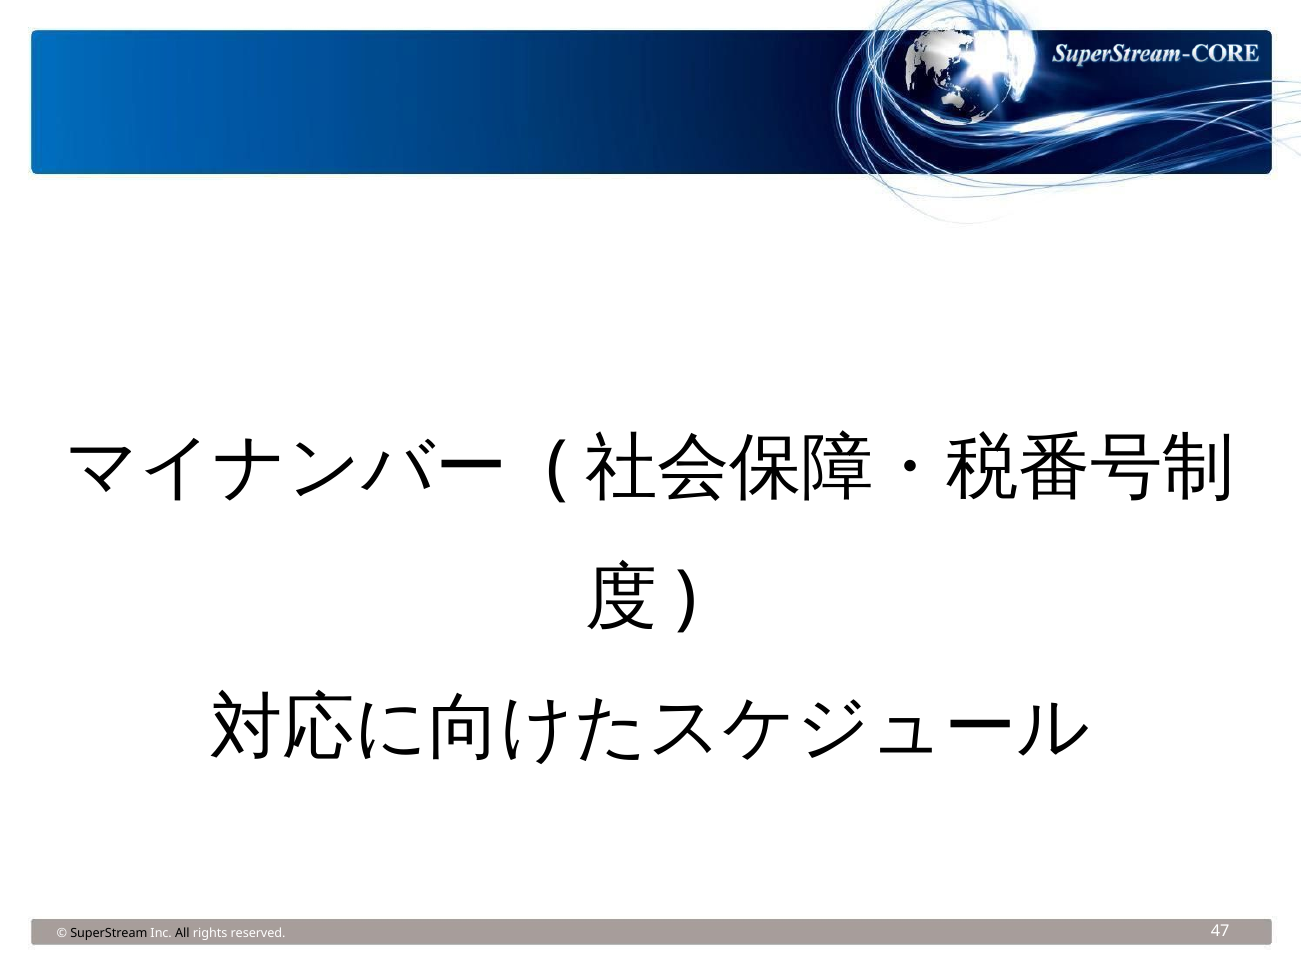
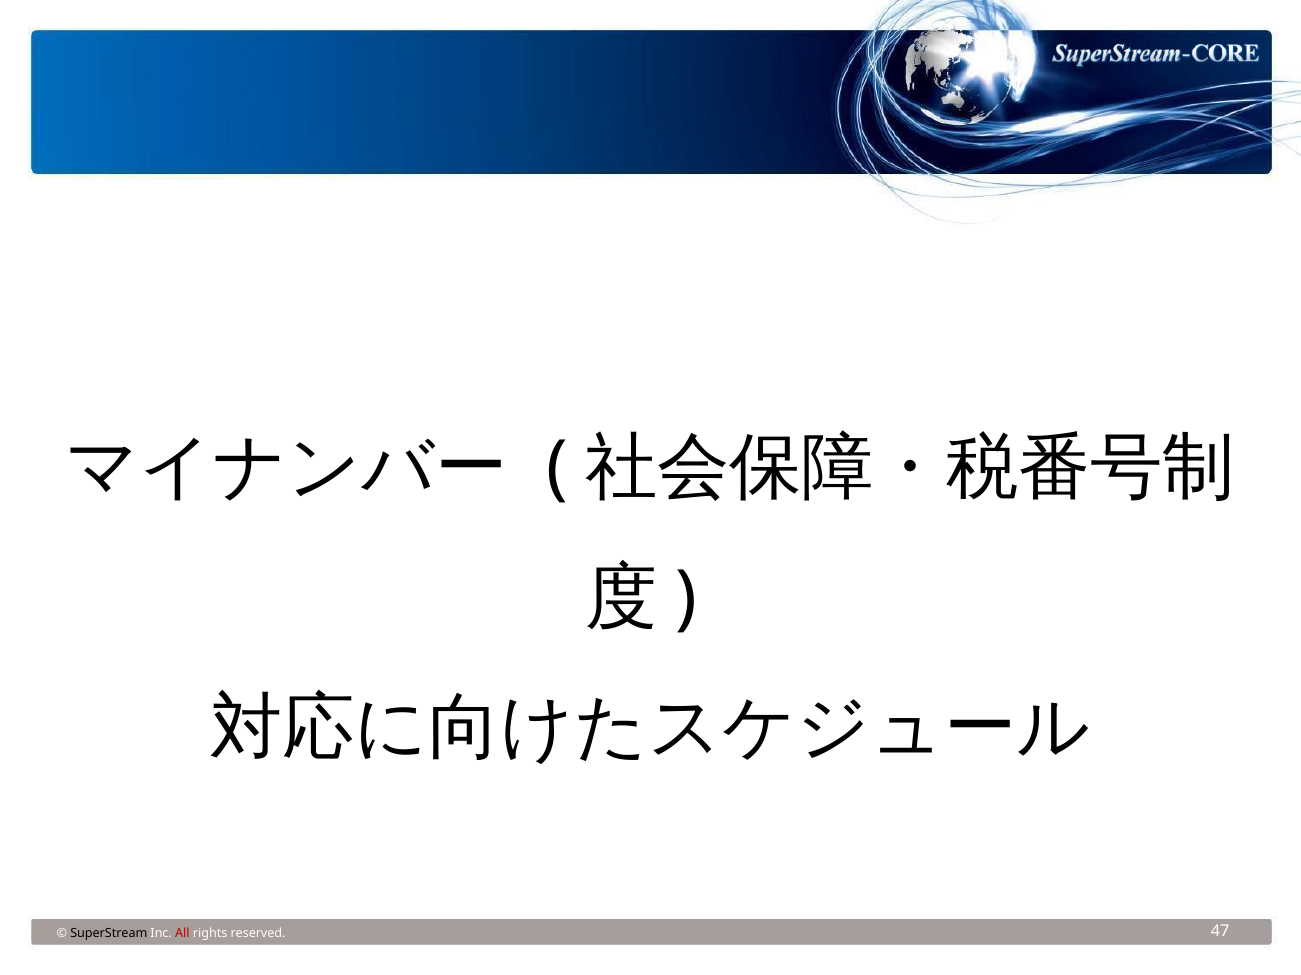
All colour: black -> red
